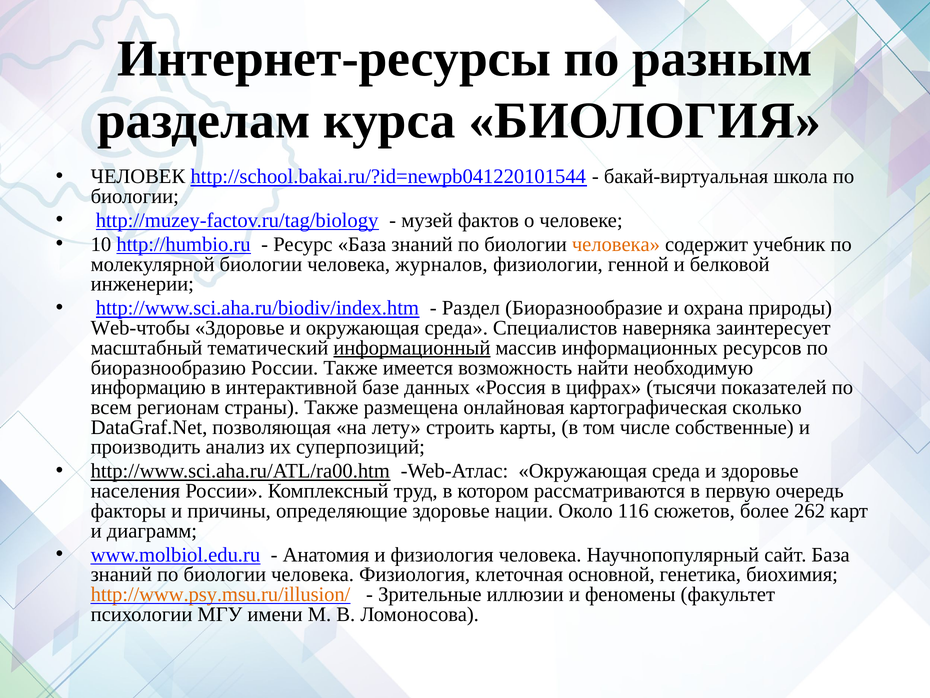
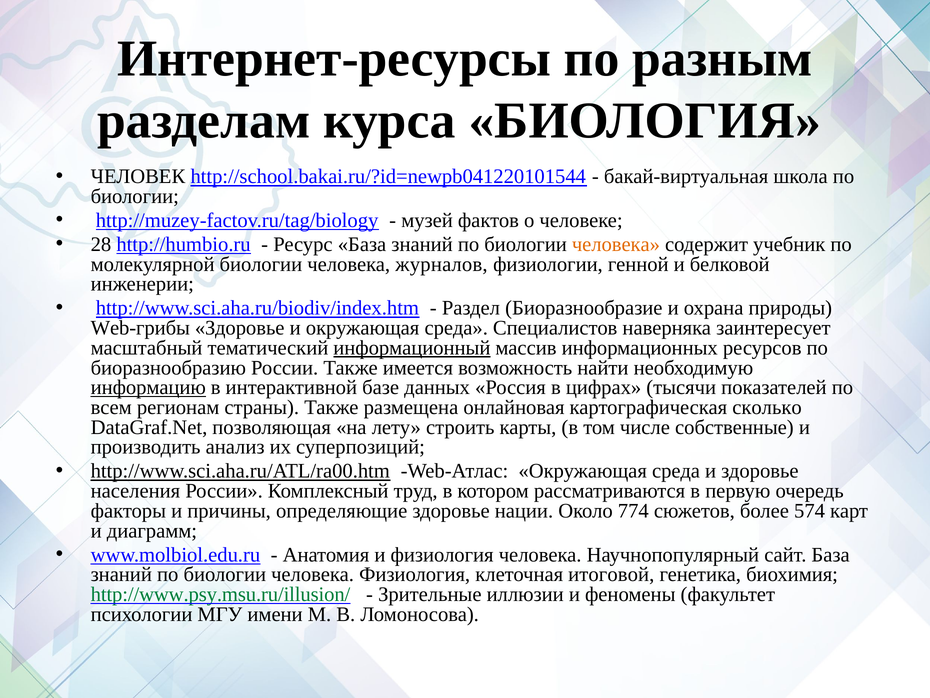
10: 10 -> 28
Web-чтобы: Web-чтобы -> Web-грибы
информацию underline: none -> present
116: 116 -> 774
262: 262 -> 574
основной: основной -> итоговой
http://www.psy.msu.ru/illusion/ colour: orange -> green
